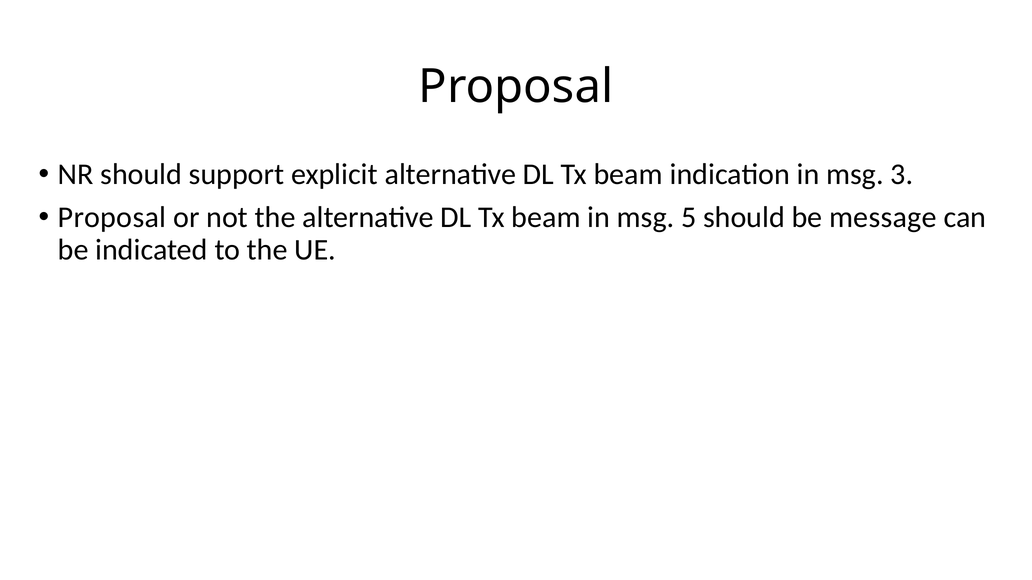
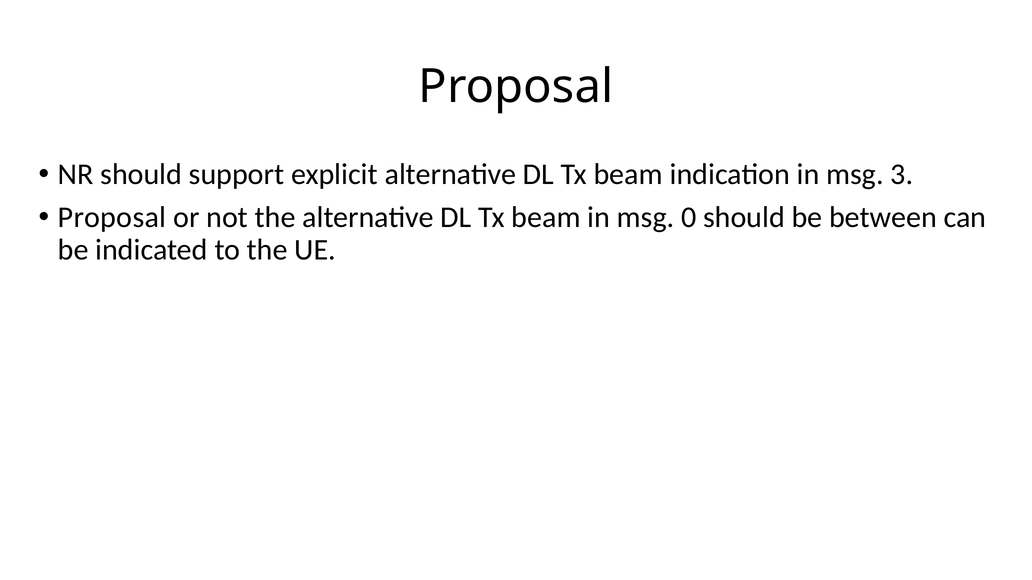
5: 5 -> 0
message: message -> between
